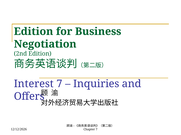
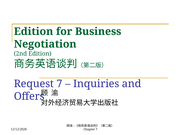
Interest: Interest -> Request
